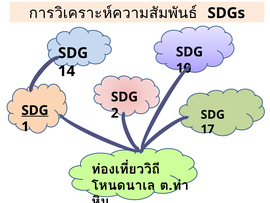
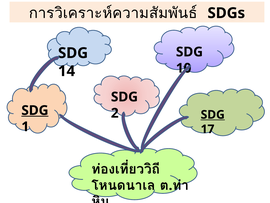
SDG at (213, 114) underline: none -> present
